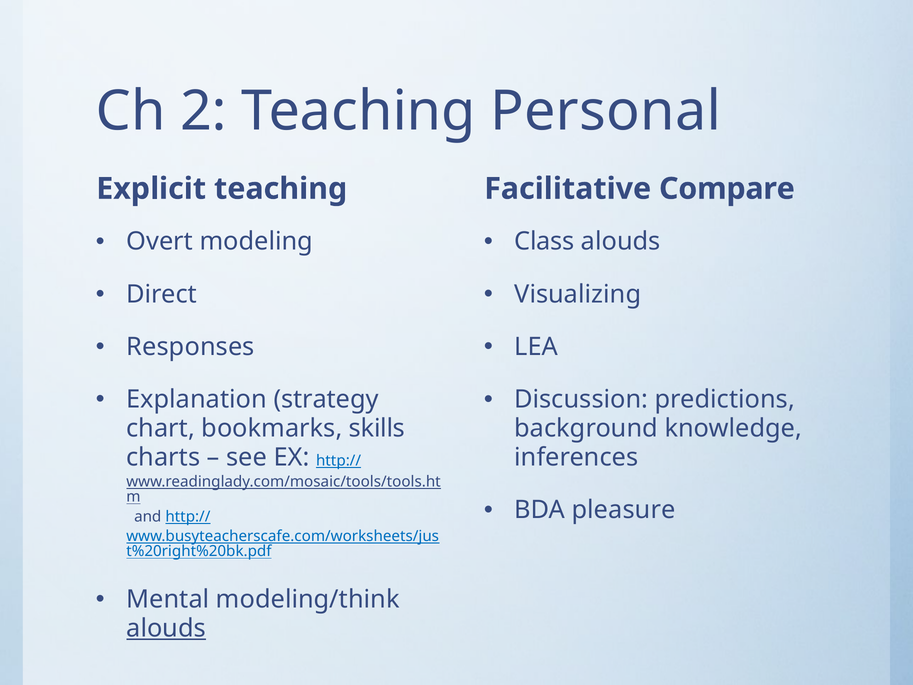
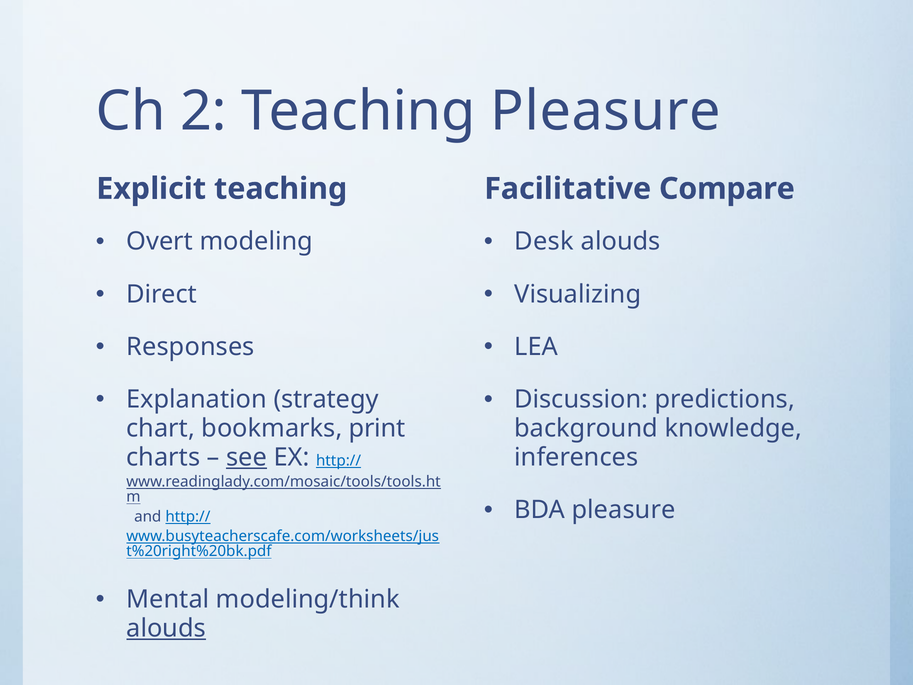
Teaching Personal: Personal -> Pleasure
Class: Class -> Desk
skills: skills -> print
see underline: none -> present
